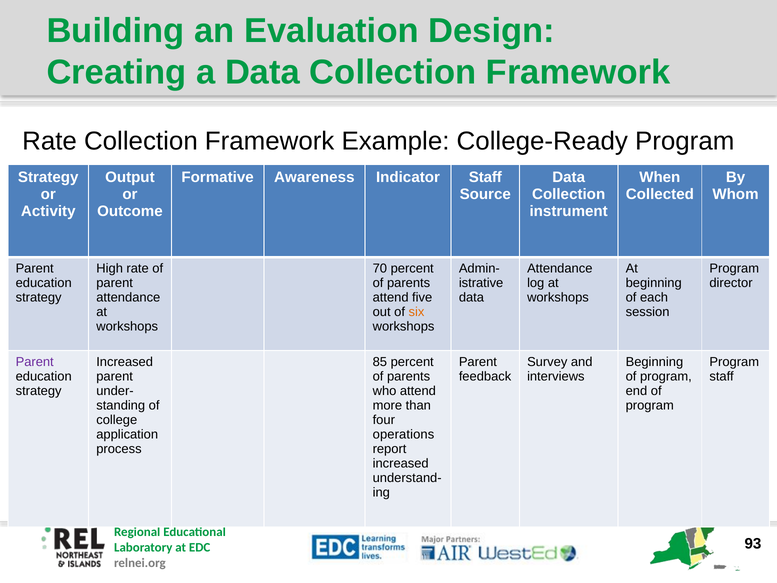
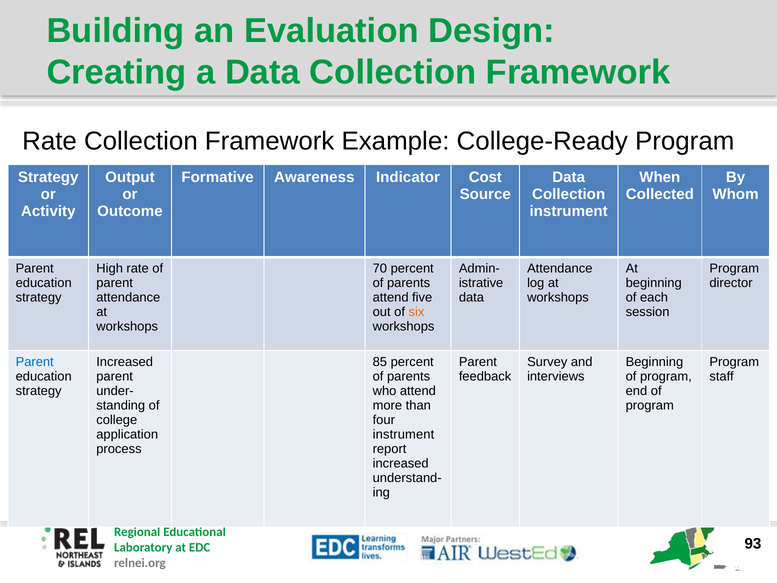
Indicator Staff: Staff -> Cost
Parent at (35, 362) colour: purple -> blue
operations at (403, 434): operations -> instrument
